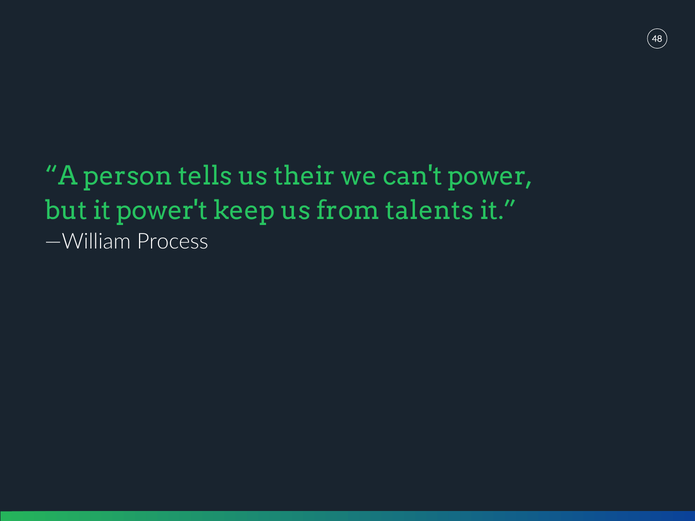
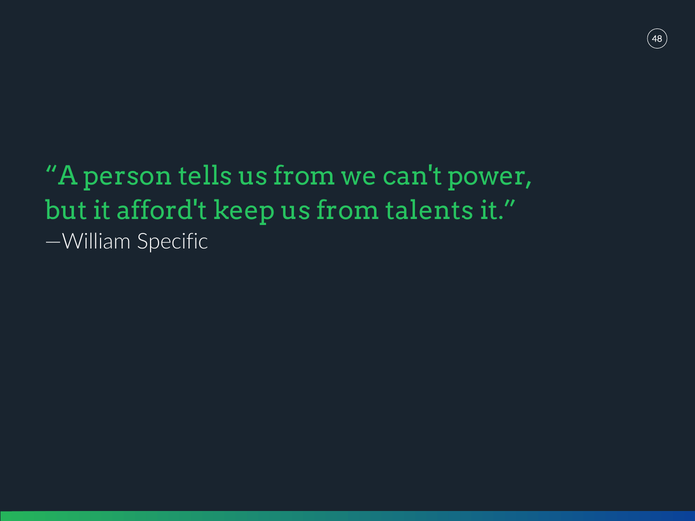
tells us their: their -> from
power't: power't -> afford't
Process: Process -> Specific
